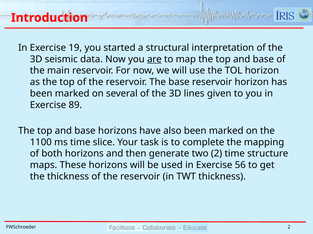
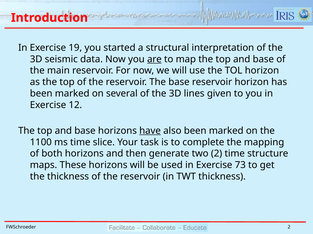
89: 89 -> 12
have underline: none -> present
56: 56 -> 73
